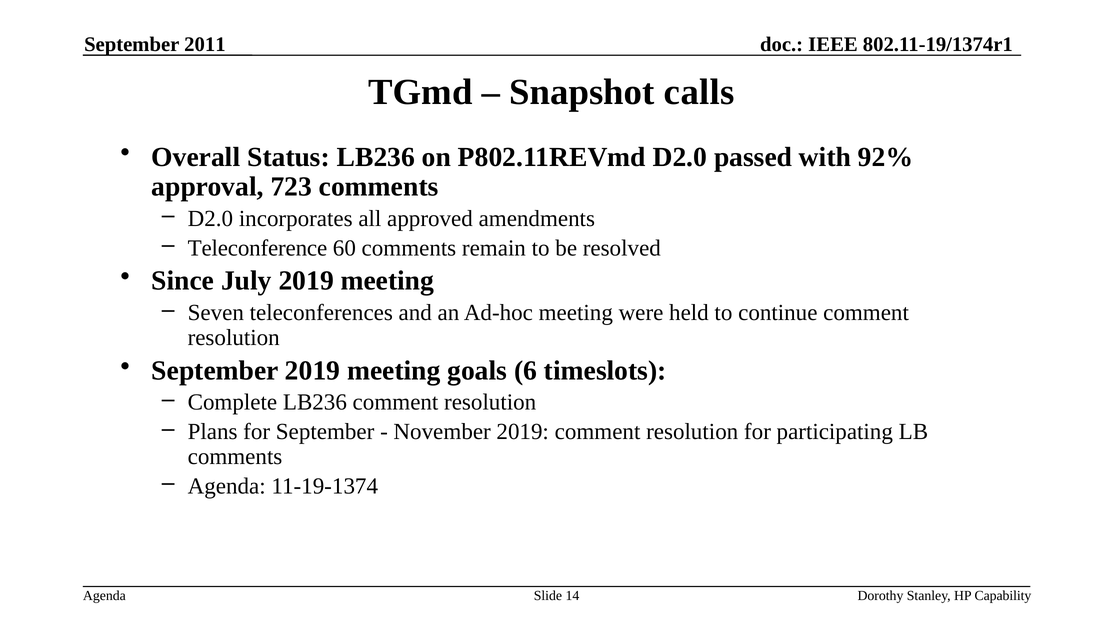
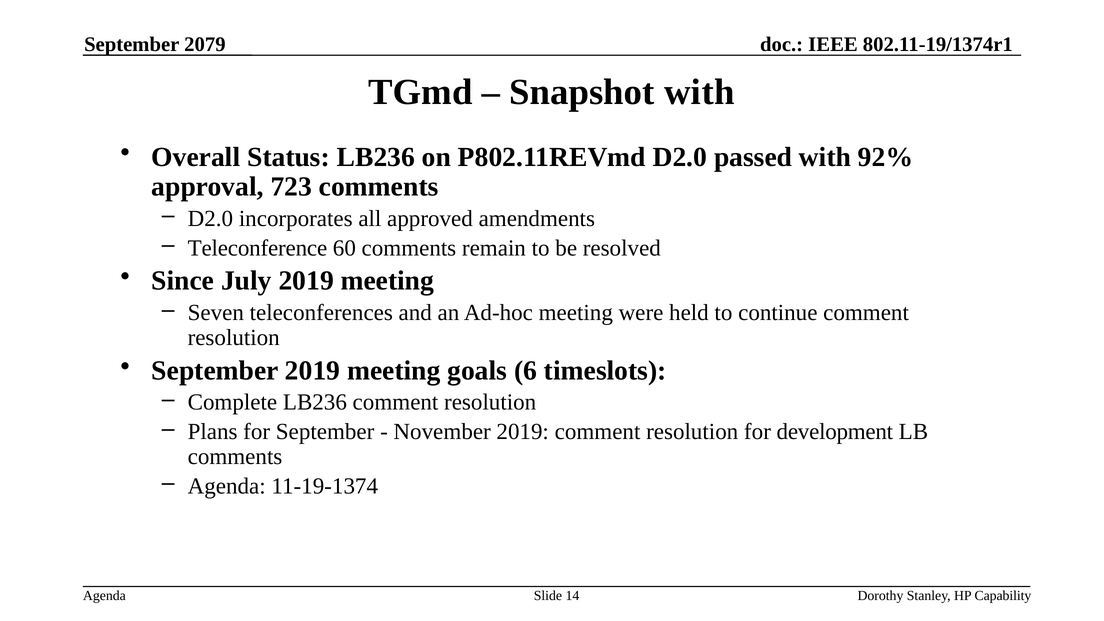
2011: 2011 -> 2079
Snapshot calls: calls -> with
participating: participating -> development
